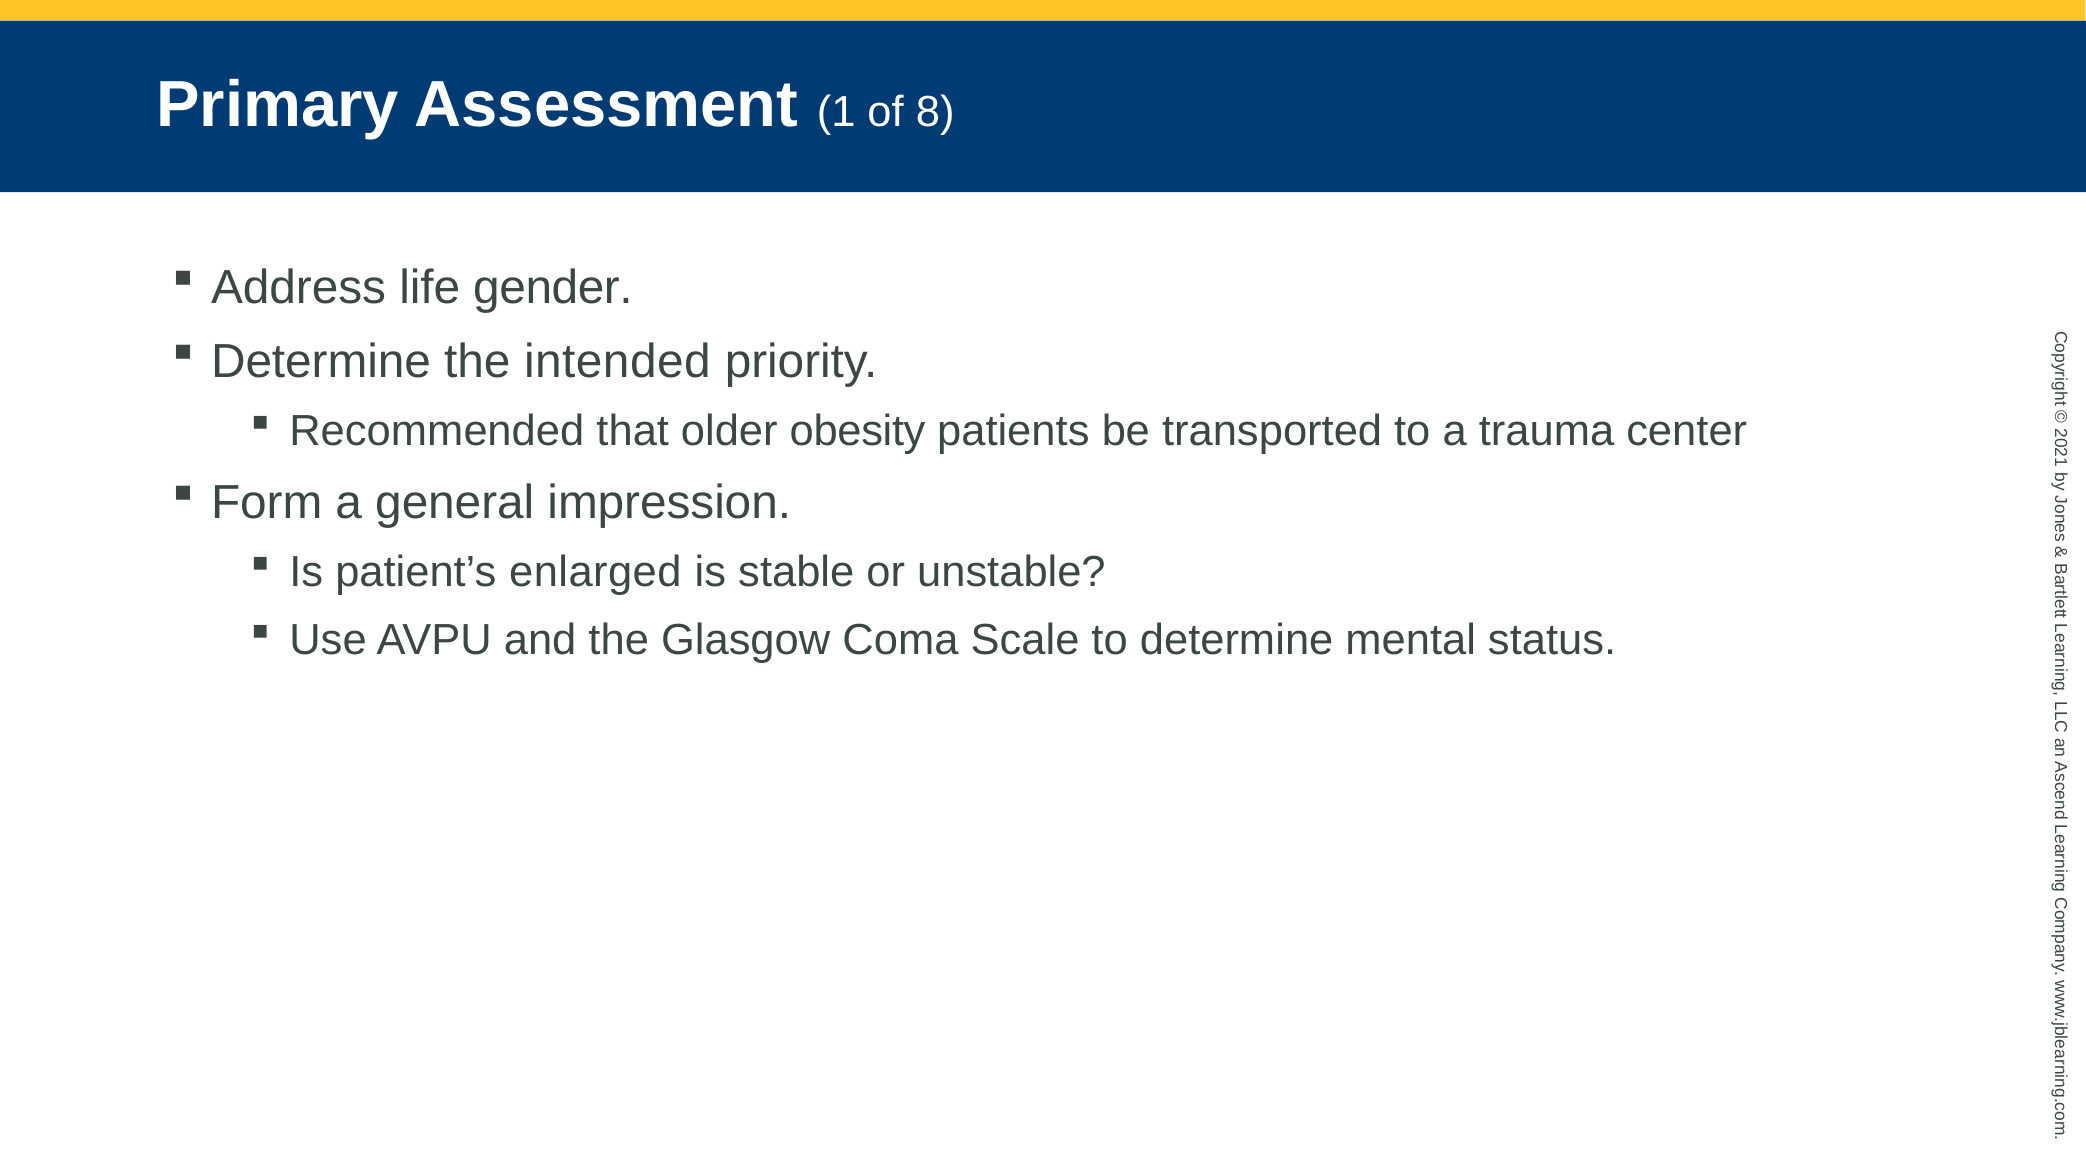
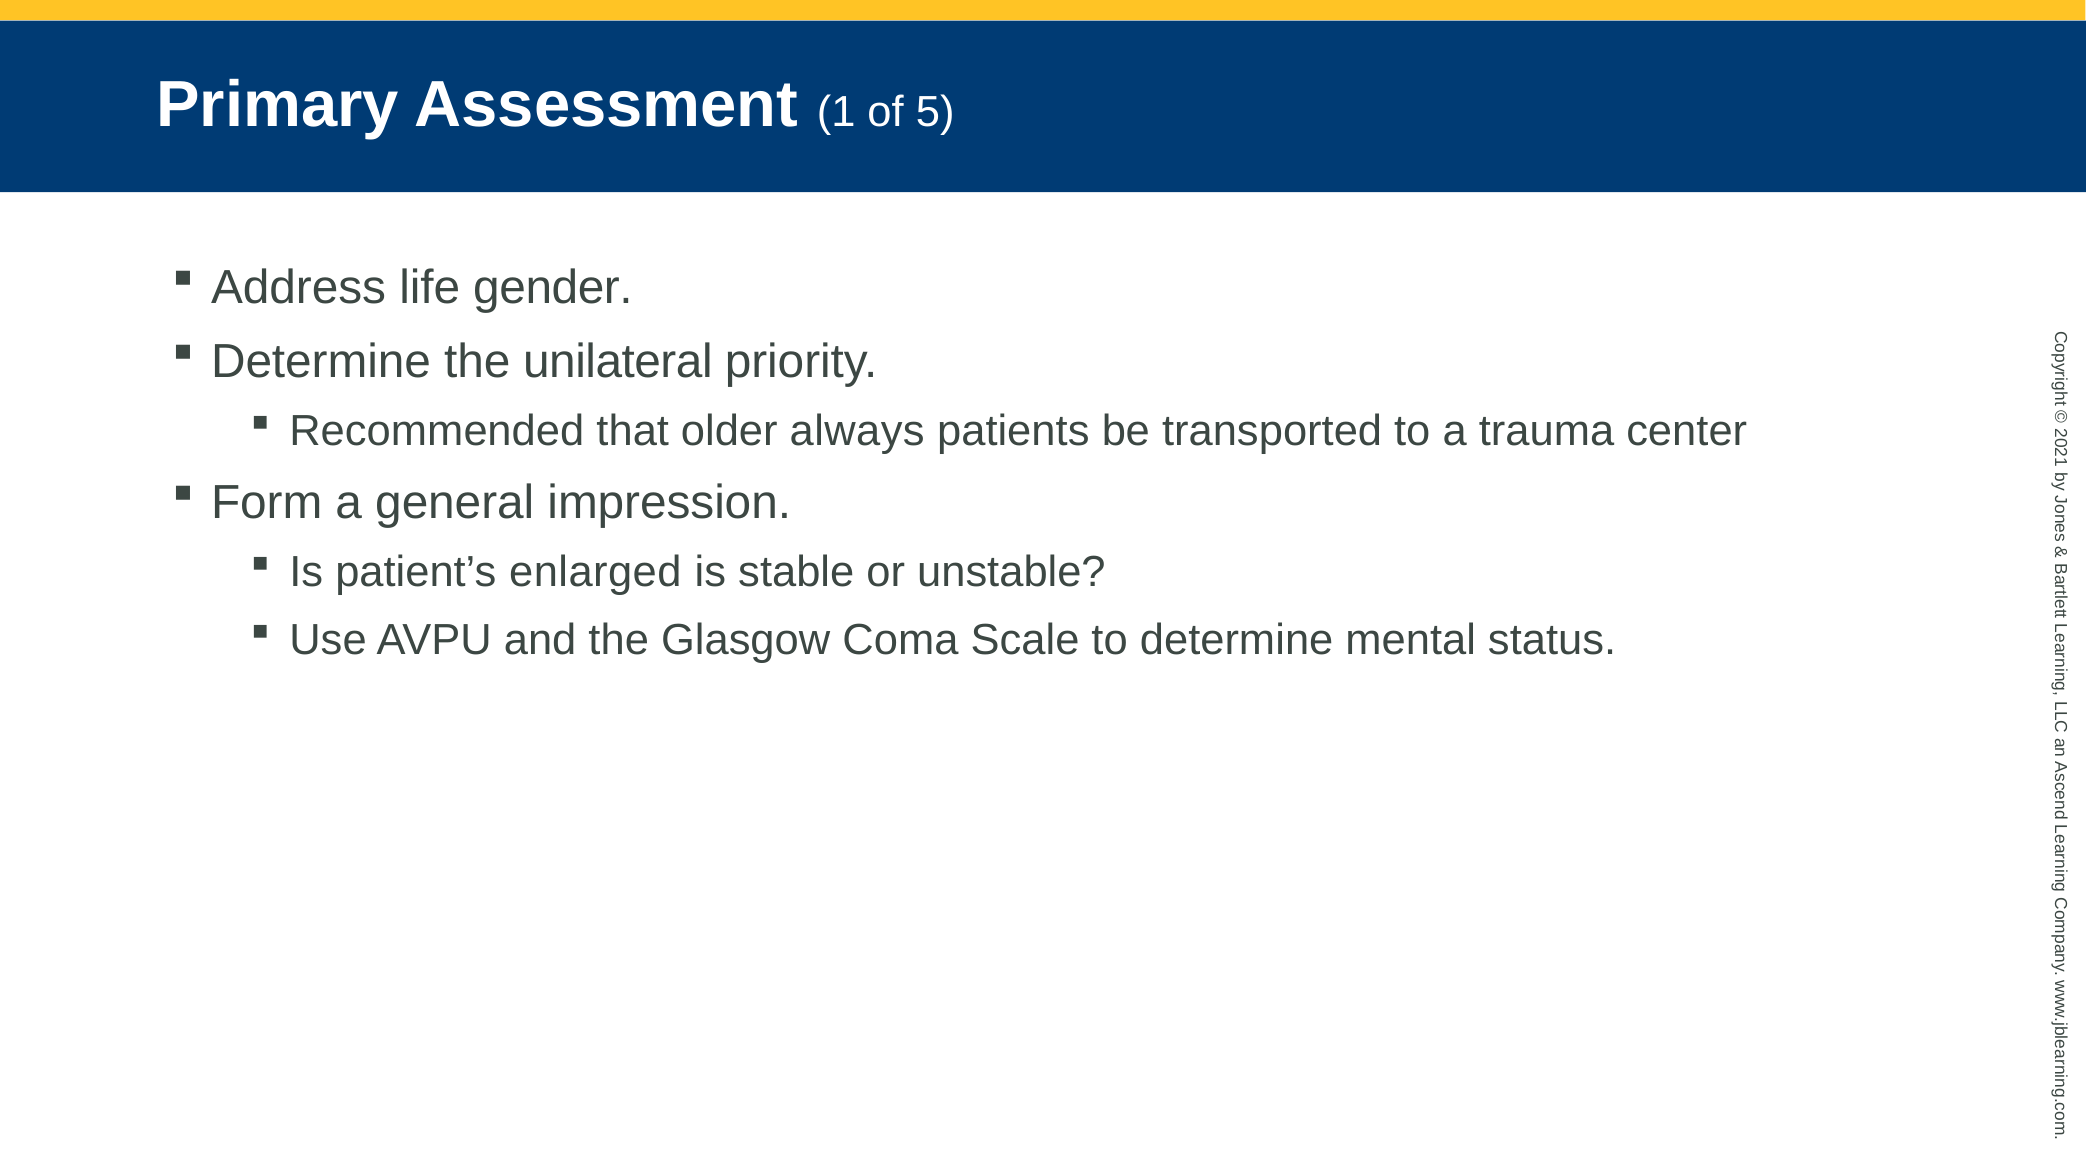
8: 8 -> 5
intended: intended -> unilateral
obesity: obesity -> always
